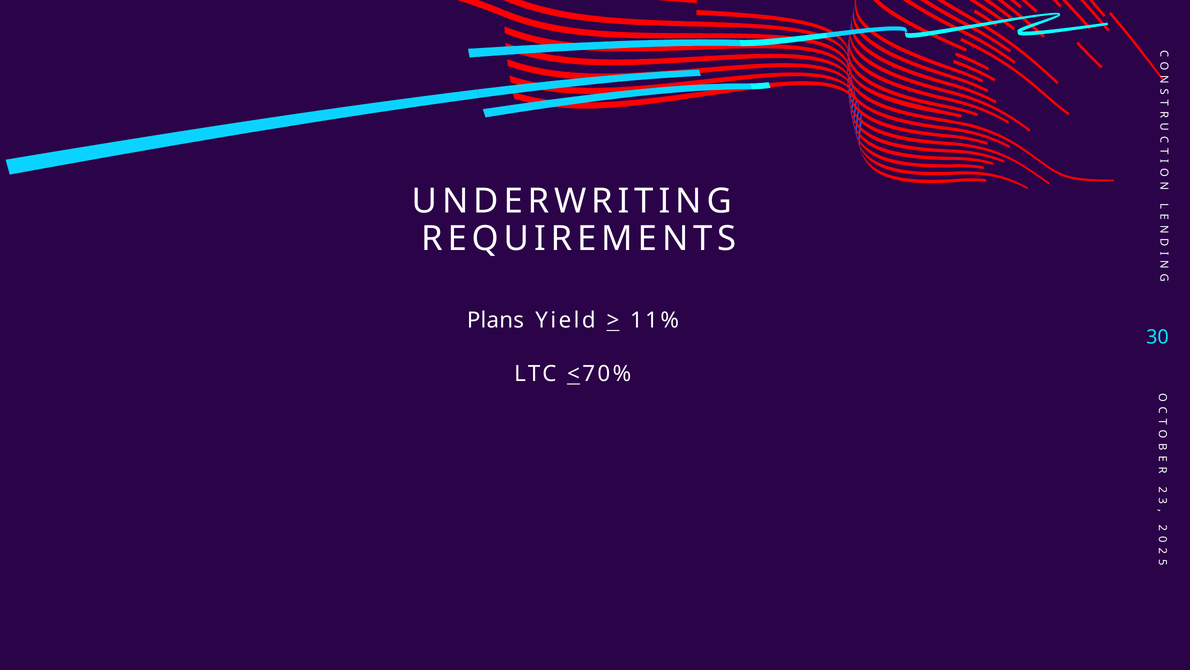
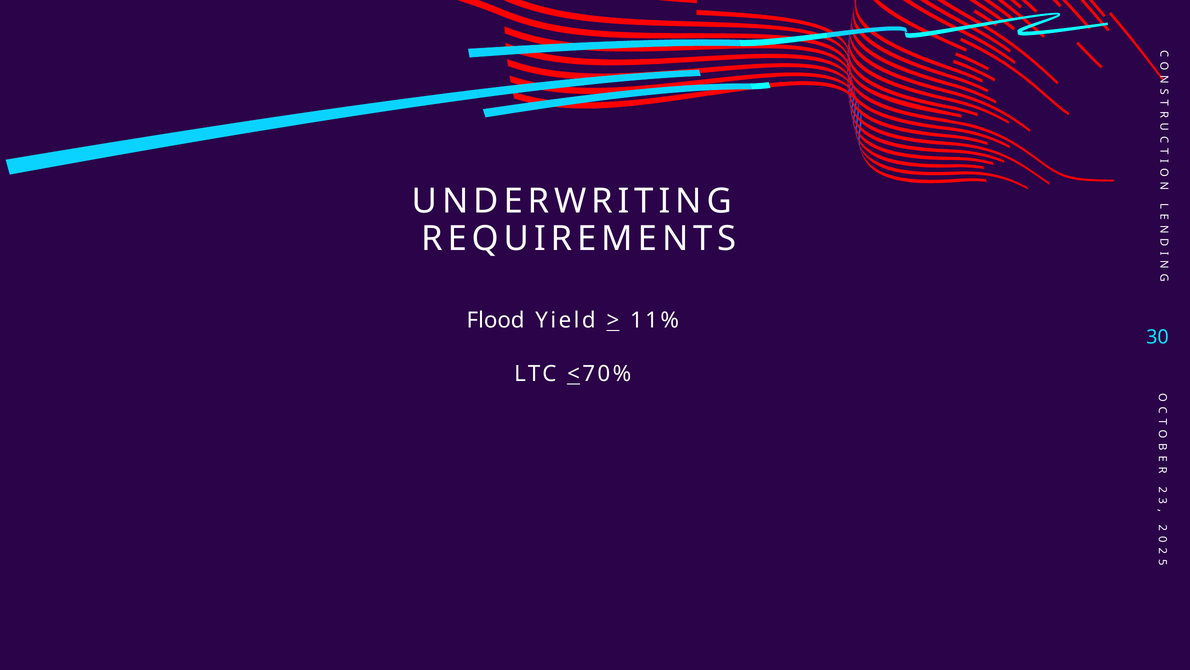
Plans: Plans -> Flood
